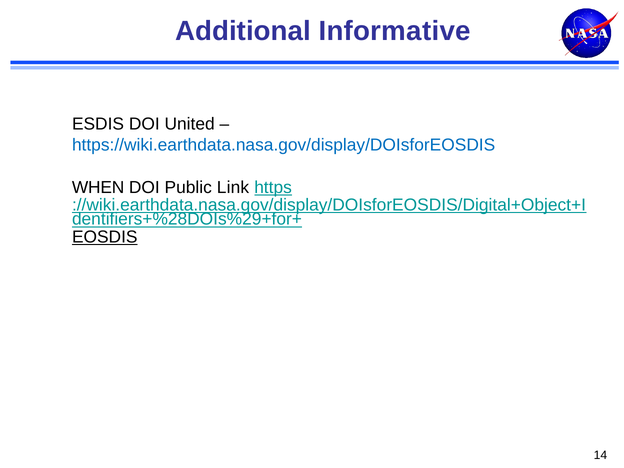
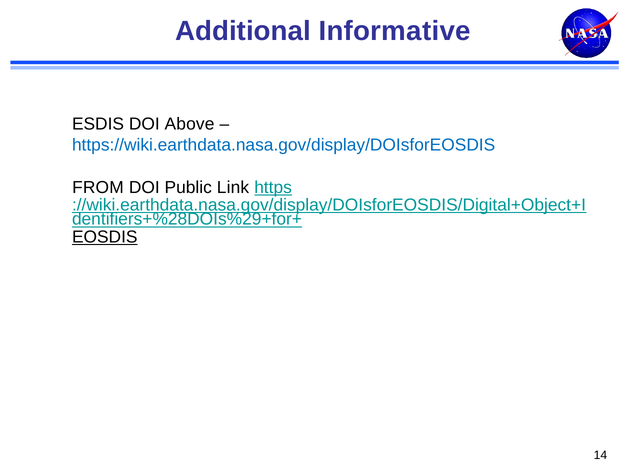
United: United -> Above
WHEN: WHEN -> FROM
